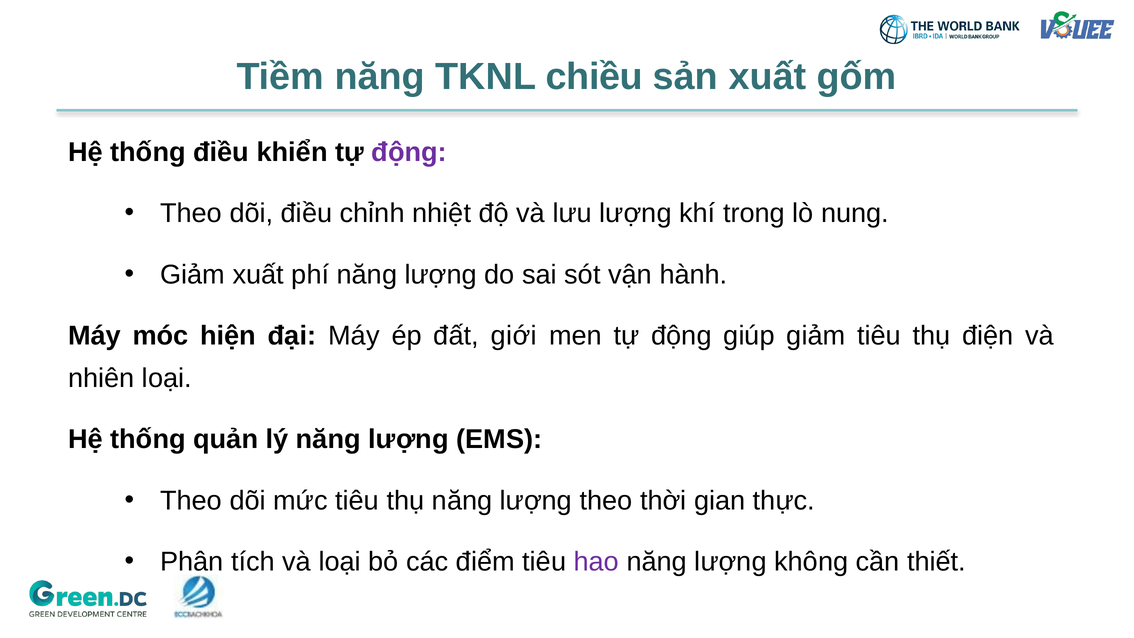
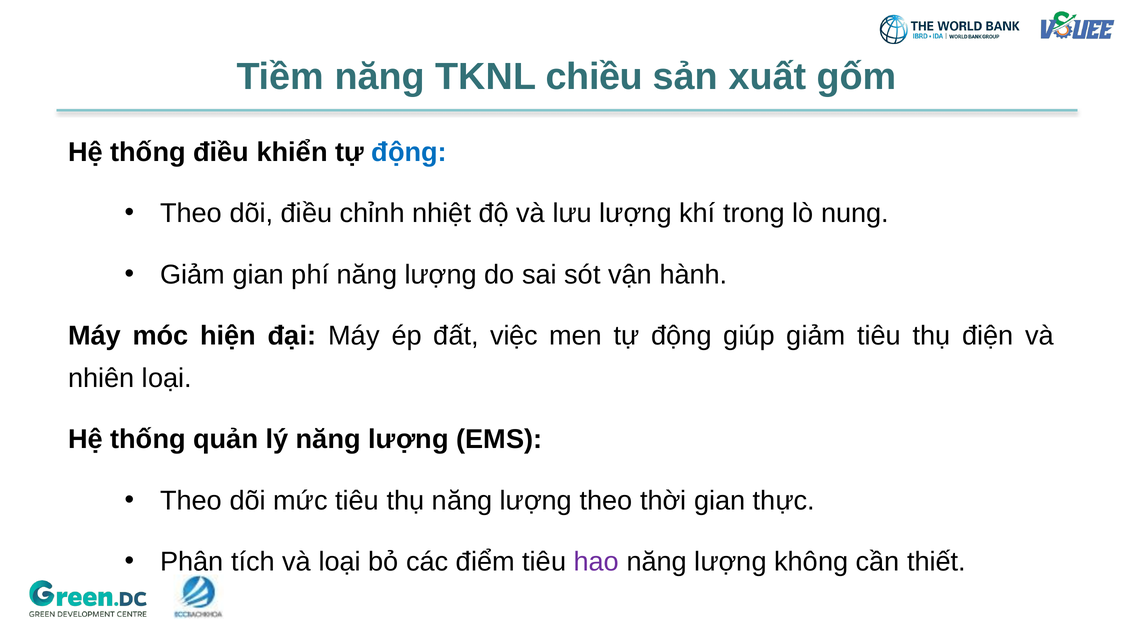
động at (409, 152) colour: purple -> blue
Giảm xuất: xuất -> gian
giới: giới -> việc
